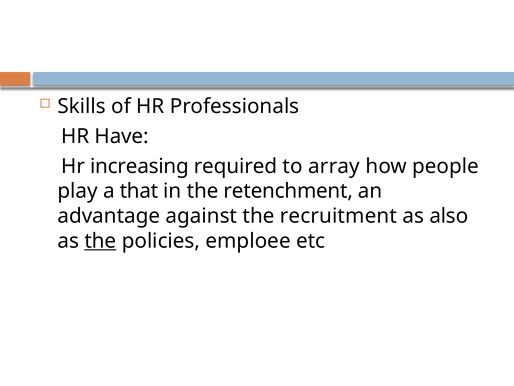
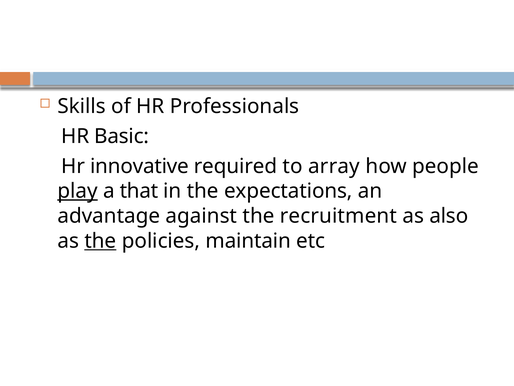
Have: Have -> Basic
increasing: increasing -> innovative
play underline: none -> present
retenchment: retenchment -> expectations
emploee: emploee -> maintain
